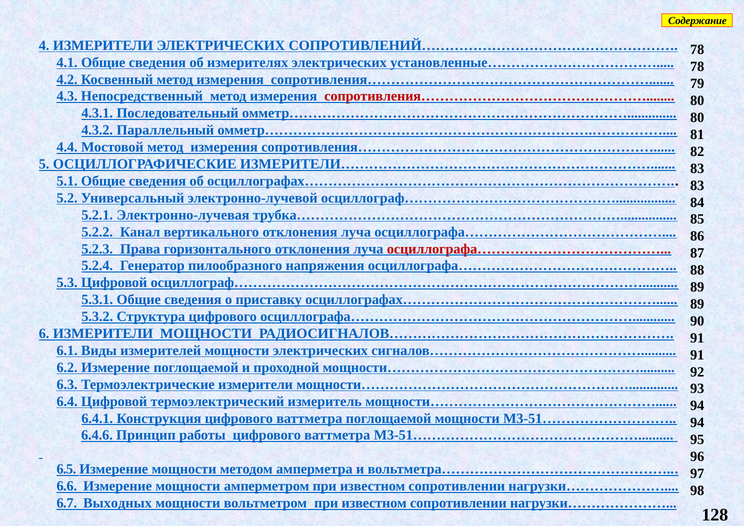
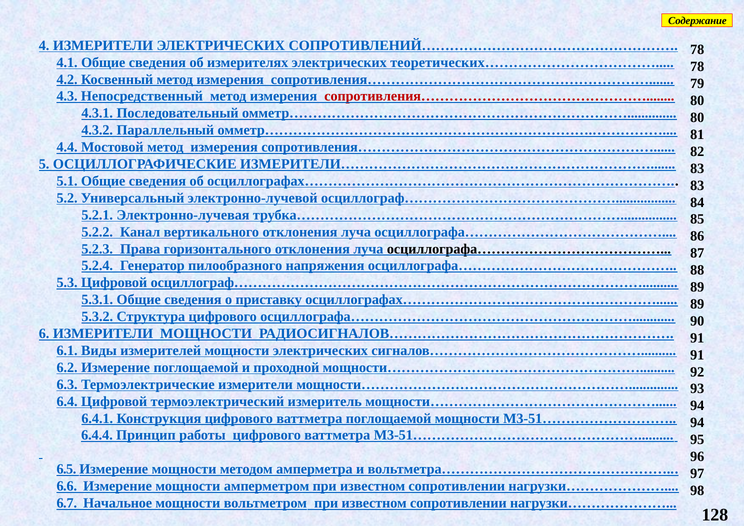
установленные………………………………: установленные……………………………… -> теоретических………………………………
осциллографа………………………………… colour: red -> black
6.4.6: 6.4.6 -> 6.4.4
Выходных: Выходных -> Начальное
